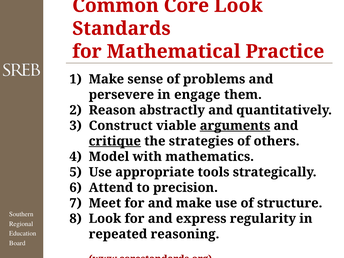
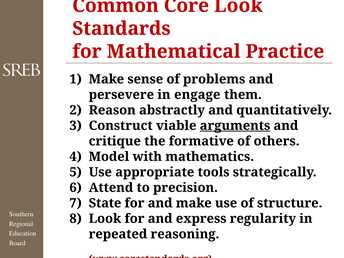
critique underline: present -> none
strategies: strategies -> formative
Meet: Meet -> State
